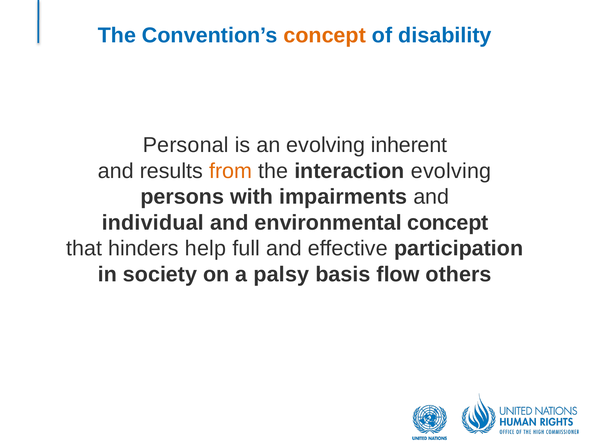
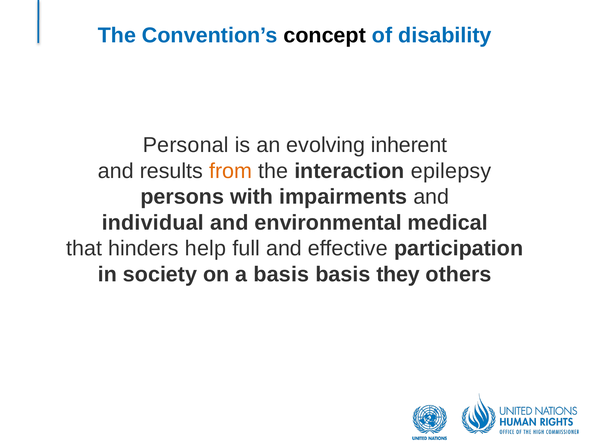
concept at (325, 35) colour: orange -> black
interaction evolving: evolving -> epilepsy
environmental concept: concept -> medical
a palsy: palsy -> basis
flow: flow -> they
